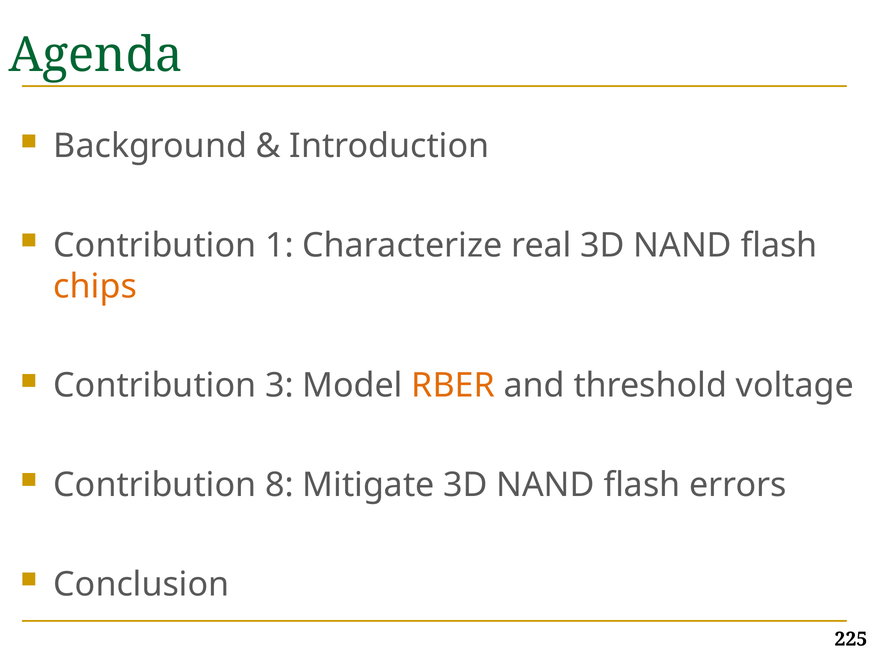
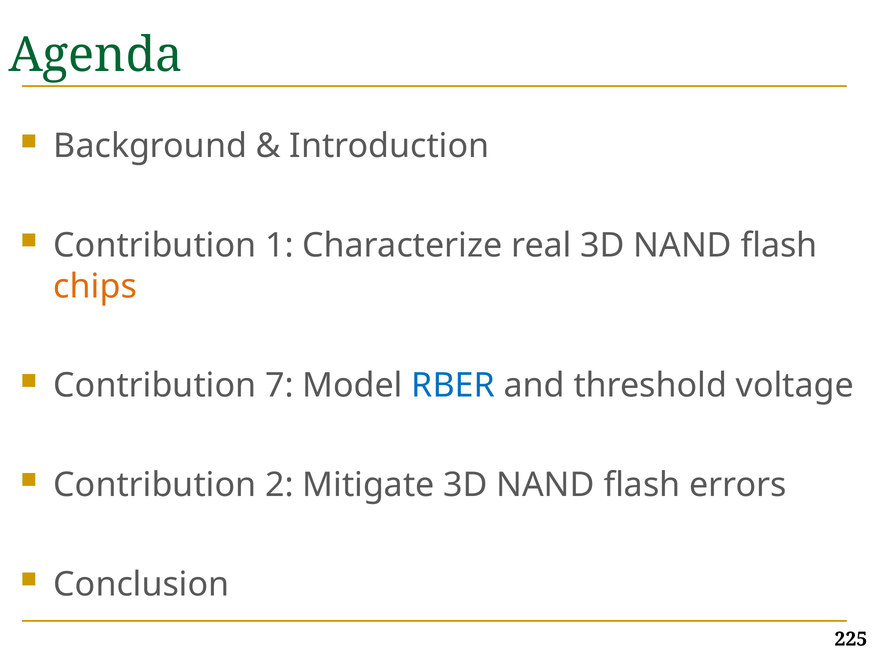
3: 3 -> 7
RBER colour: orange -> blue
8: 8 -> 2
